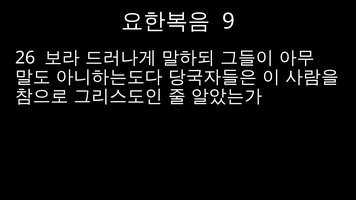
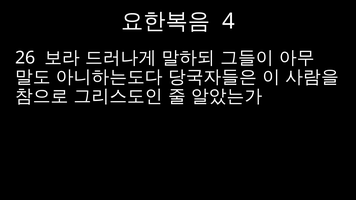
9: 9 -> 4
